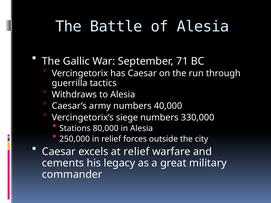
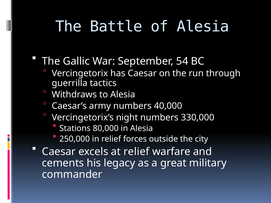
71: 71 -> 54
siege: siege -> night
